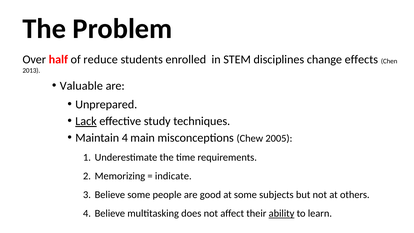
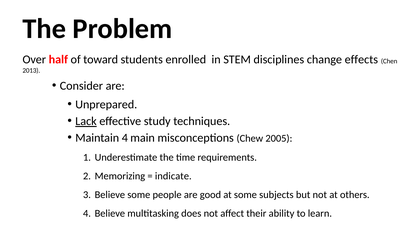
reduce: reduce -> toward
Valuable: Valuable -> Consider
ability underline: present -> none
